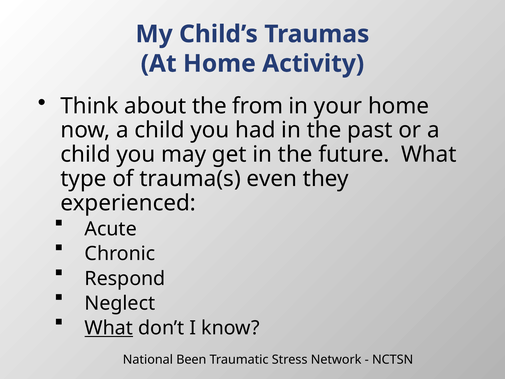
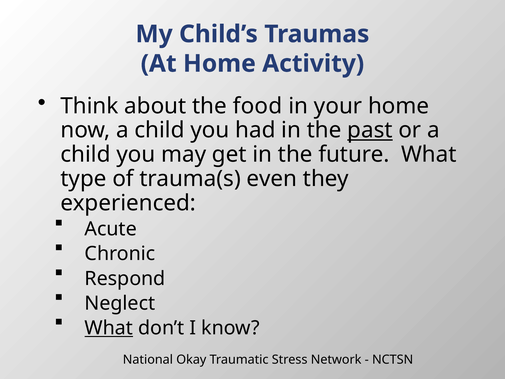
from: from -> food
past underline: none -> present
Been: Been -> Okay
